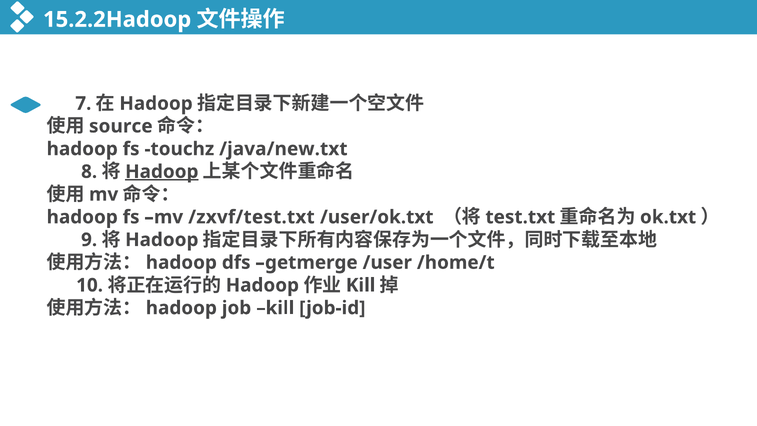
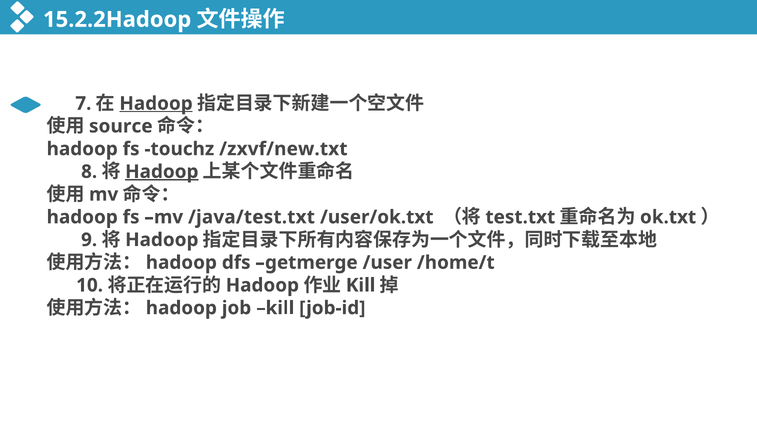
Hadoop at (156, 103) underline: none -> present
/java/new.txt: /java/new.txt -> /zxvf/new.txt
/zxvf/test.txt: /zxvf/test.txt -> /java/test.txt
